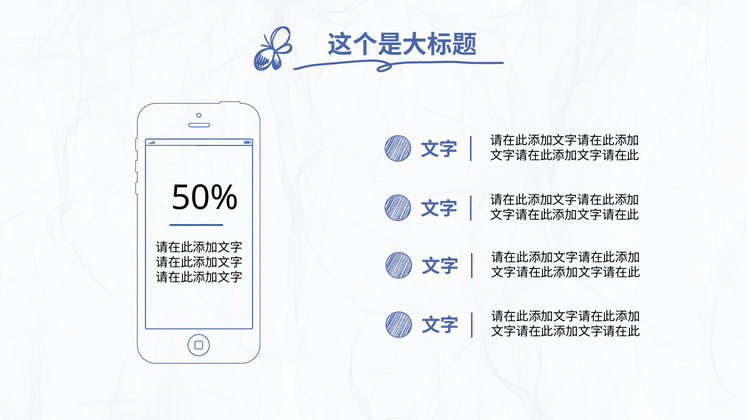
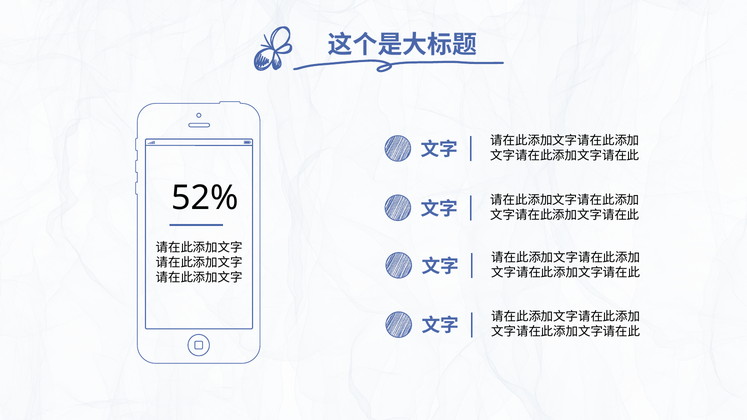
50%: 50% -> 52%
